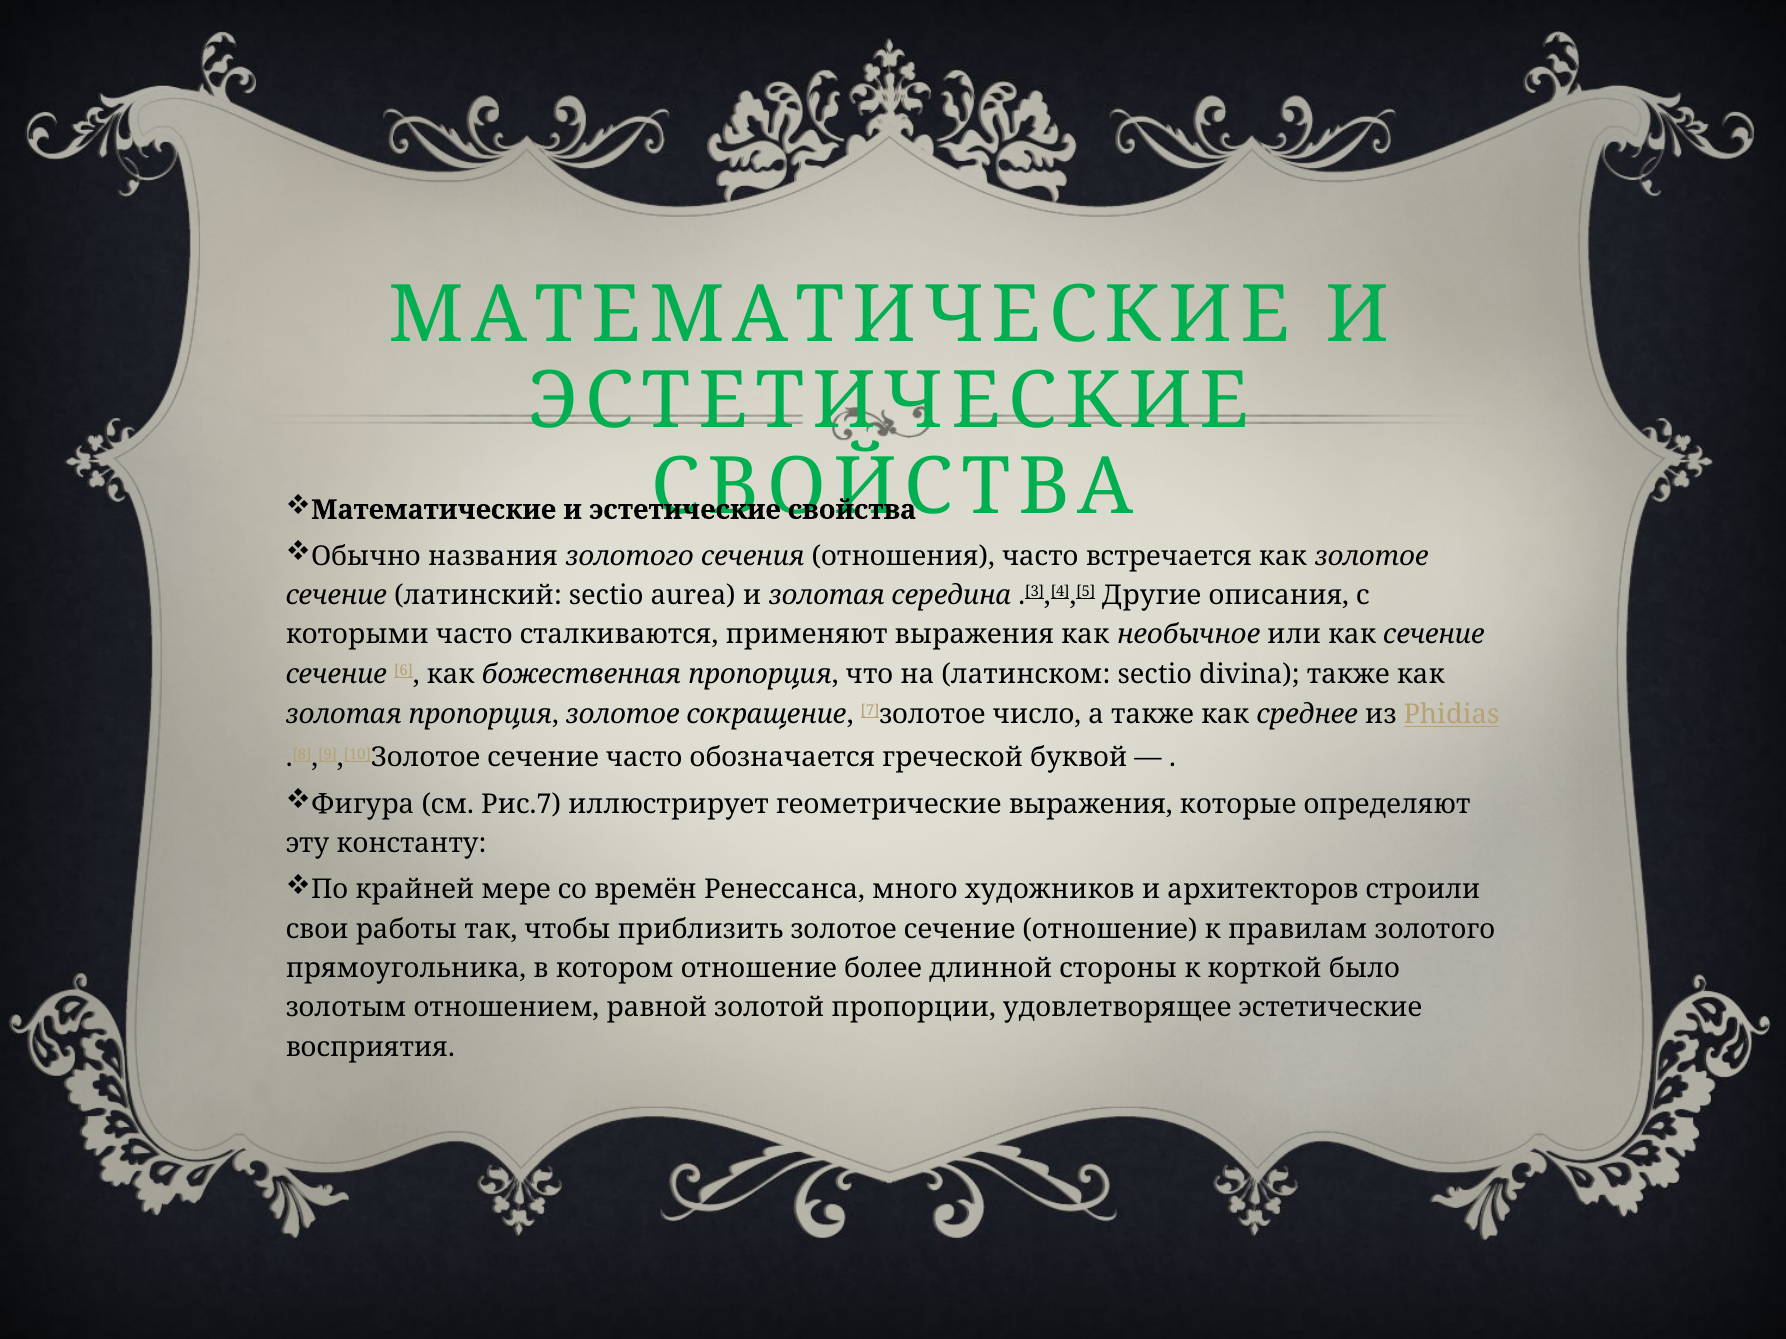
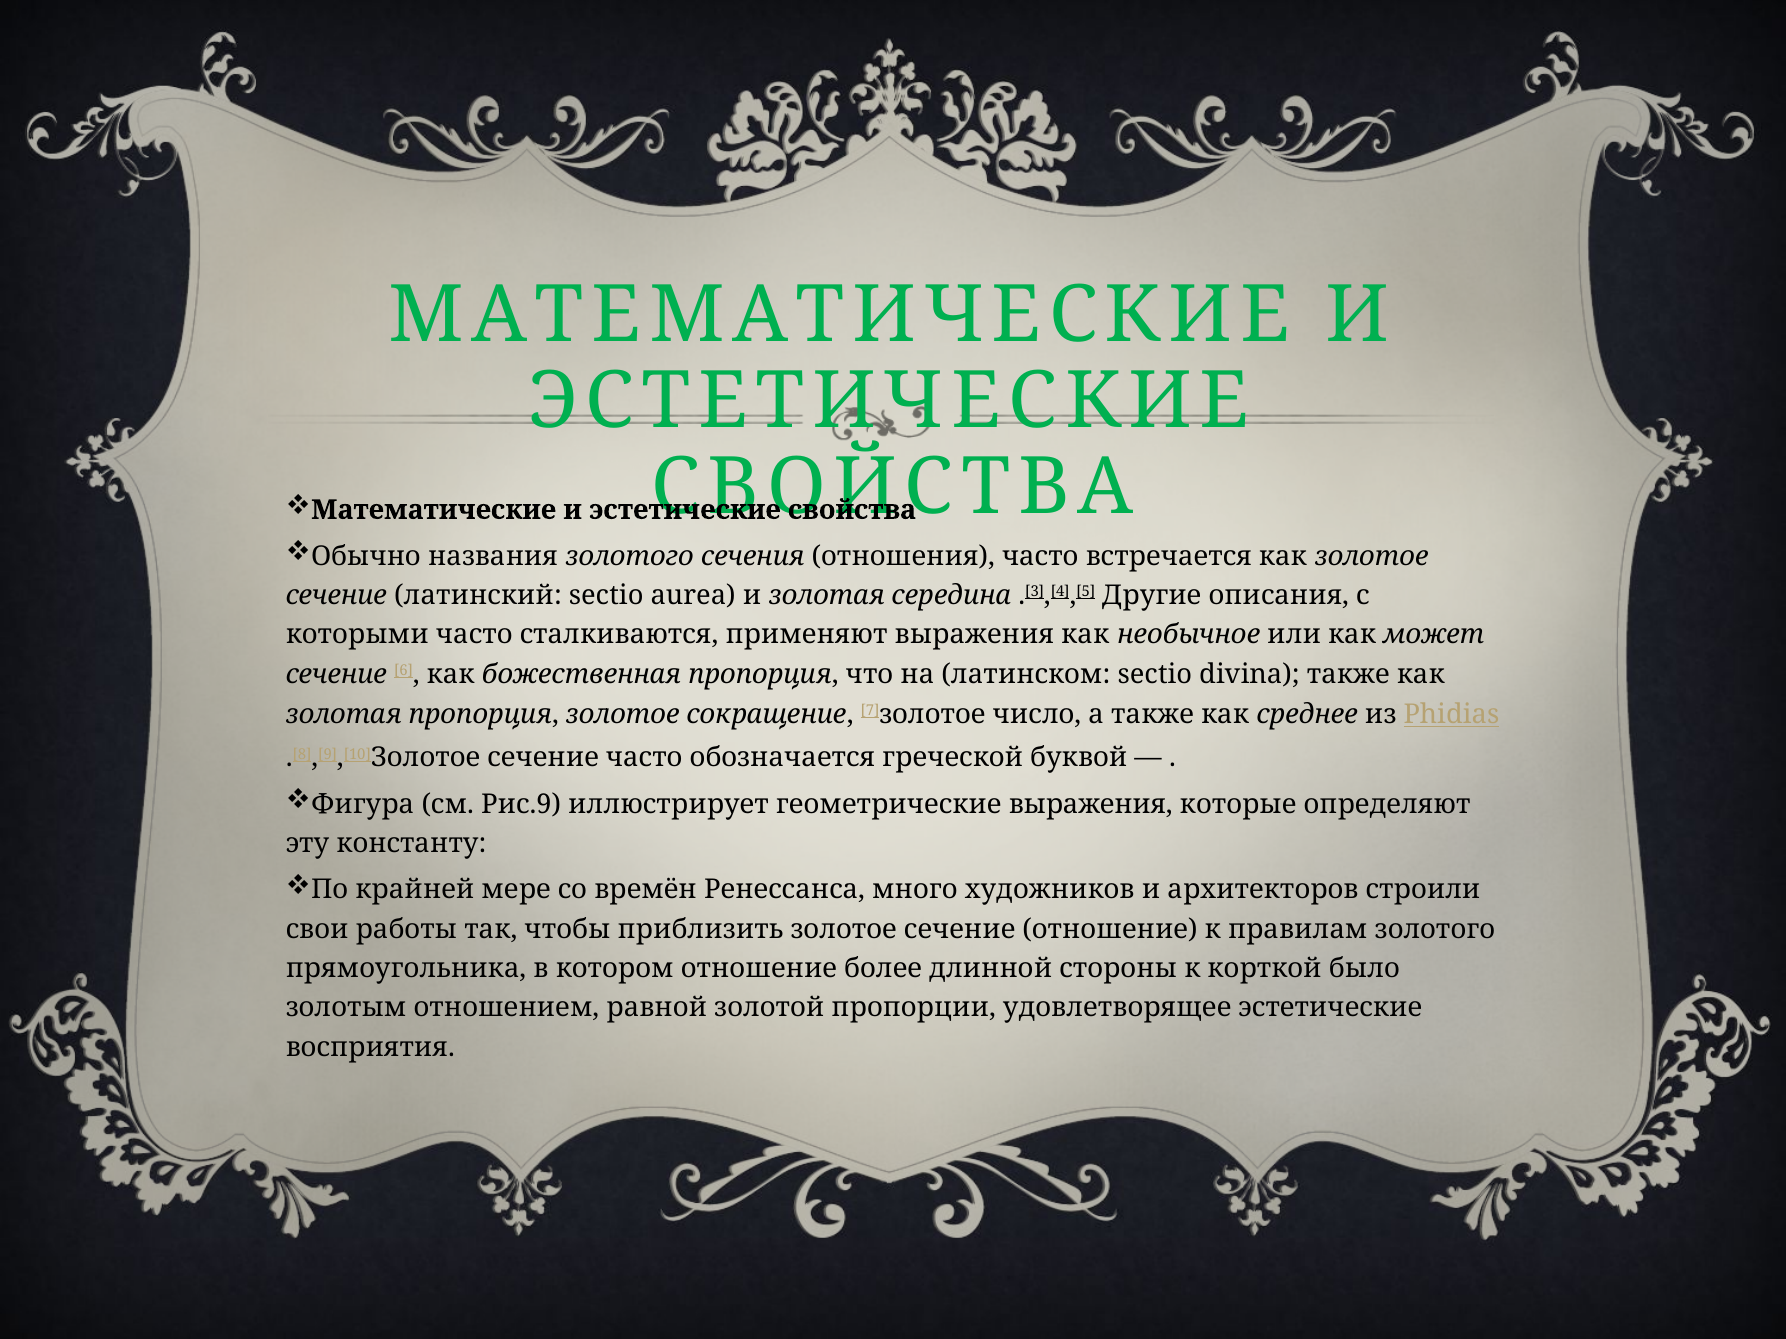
как сечение: сечение -> может
Рис.7: Рис.7 -> Рис.9
